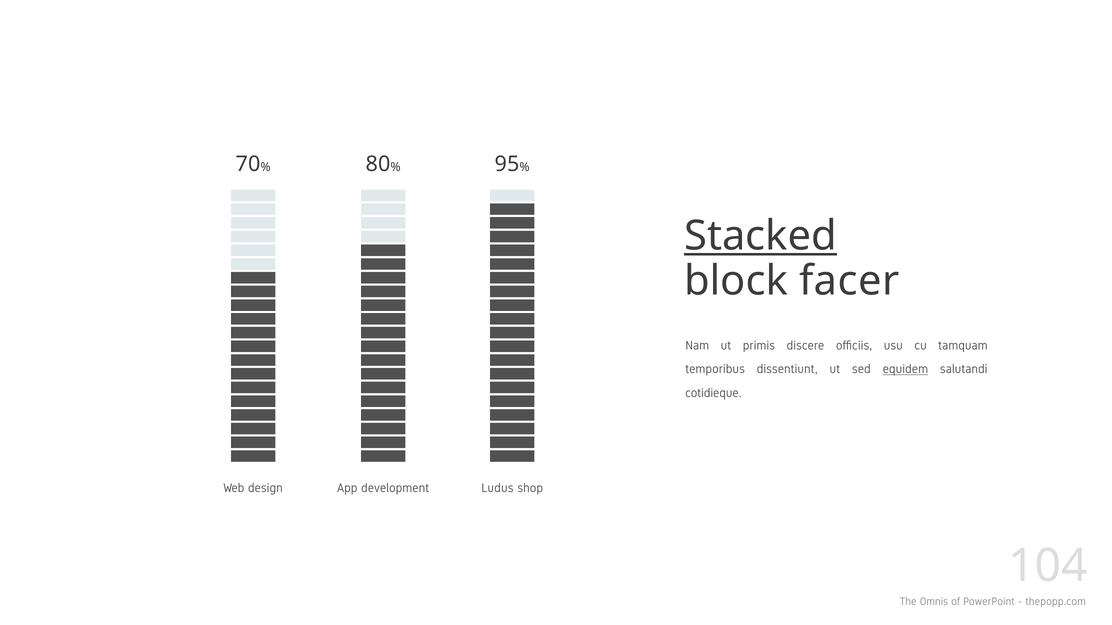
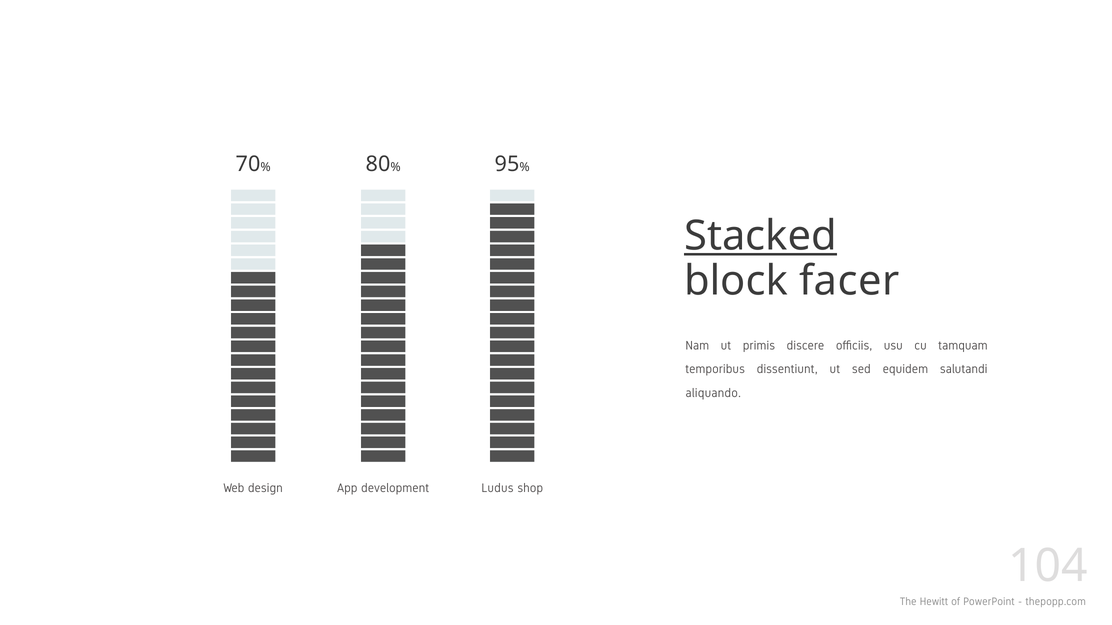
equidem underline: present -> none
cotidieque: cotidieque -> aliquando
Omnis: Omnis -> Hewitt
